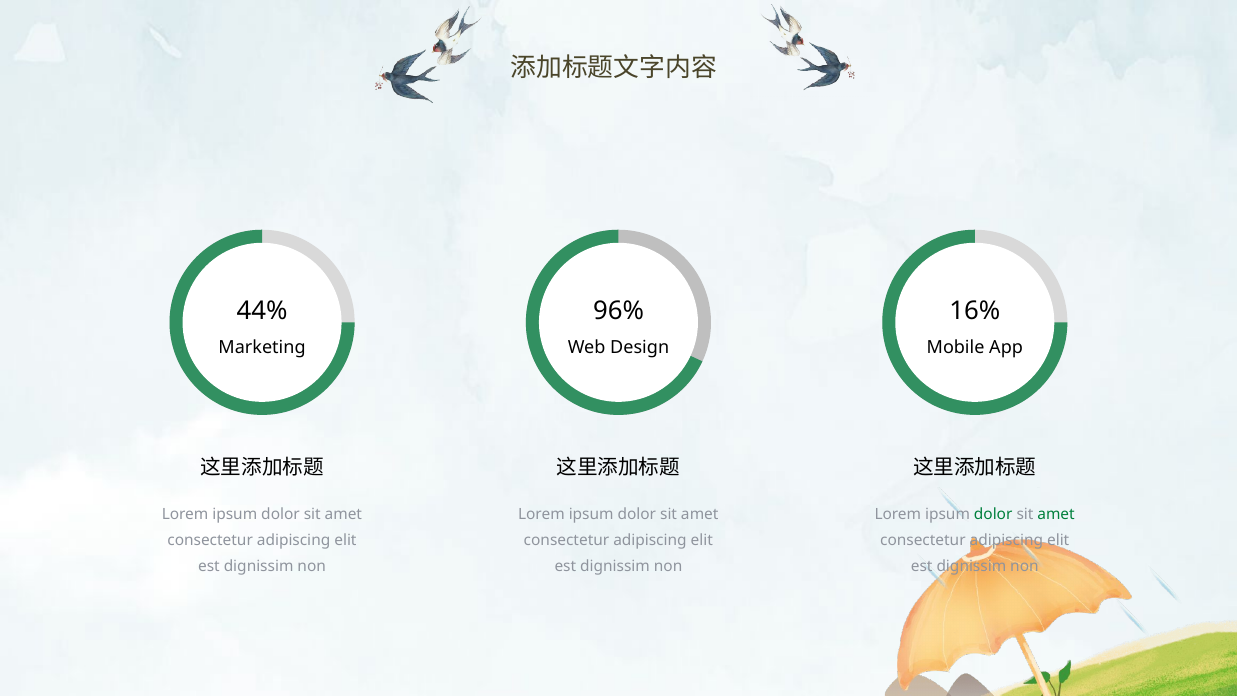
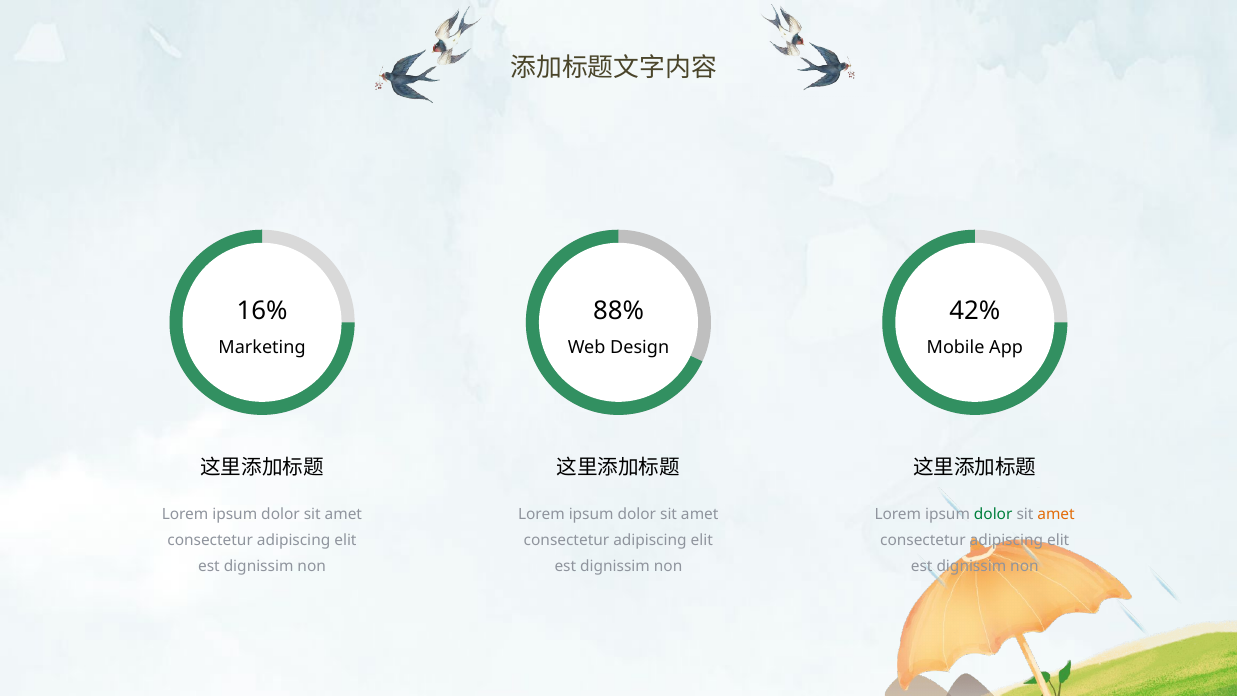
44%: 44% -> 16%
96%: 96% -> 88%
16%: 16% -> 42%
amet at (1056, 514) colour: green -> orange
